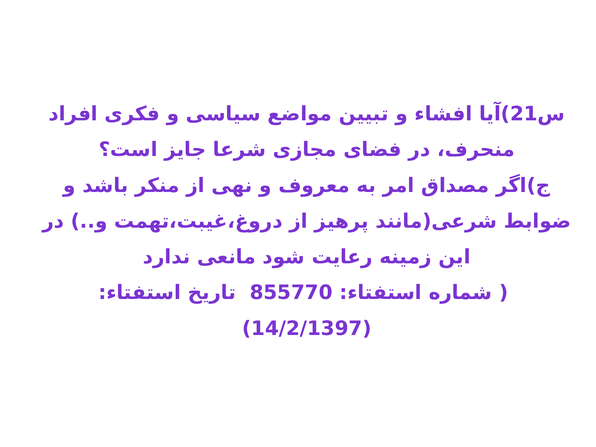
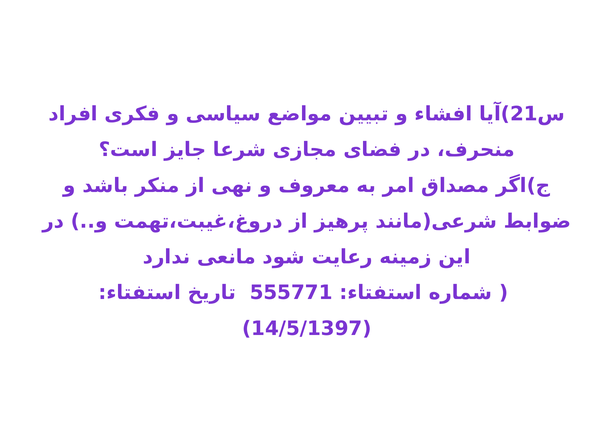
855770: 855770 -> 555771
14/2/1397: 14/2/1397 -> 14/5/1397
